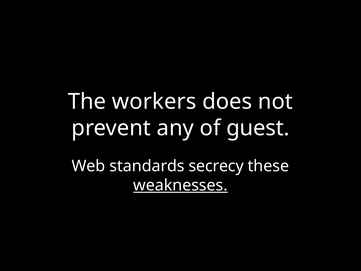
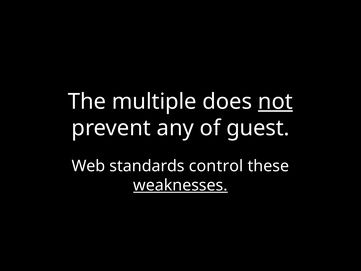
workers: workers -> multiple
not underline: none -> present
secrecy: secrecy -> control
